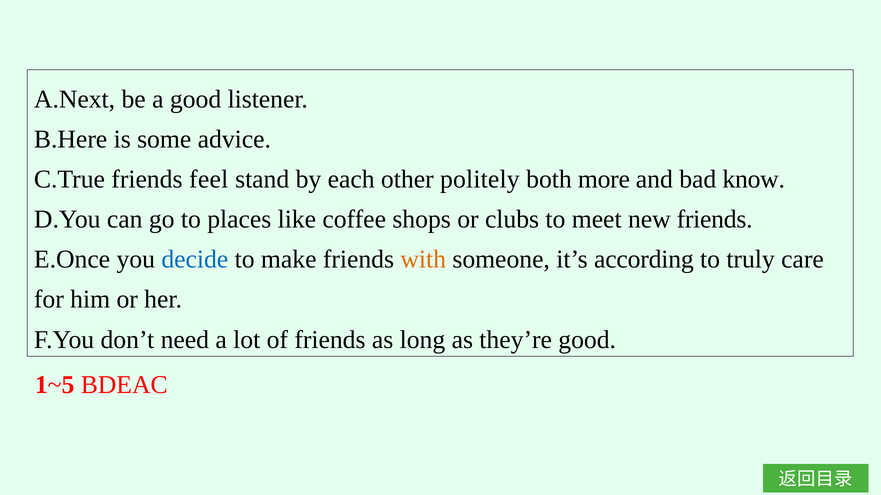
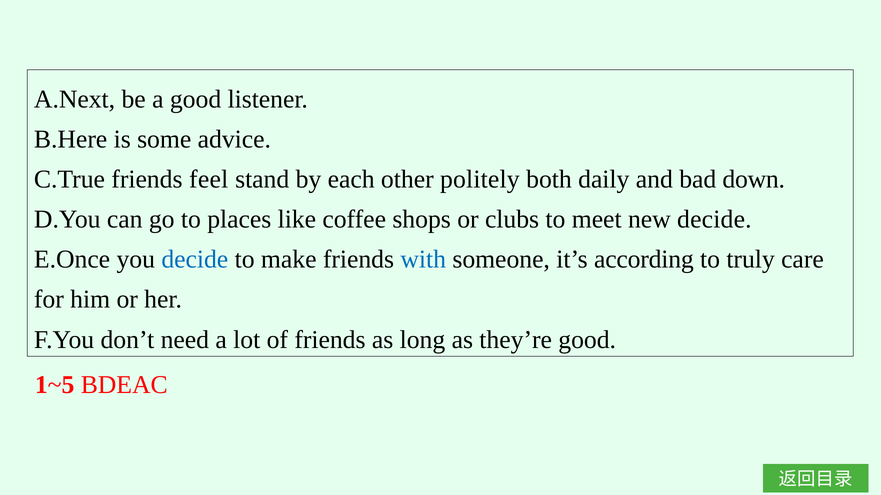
more: more -> daily
know: know -> down
new friends: friends -> decide
with colour: orange -> blue
